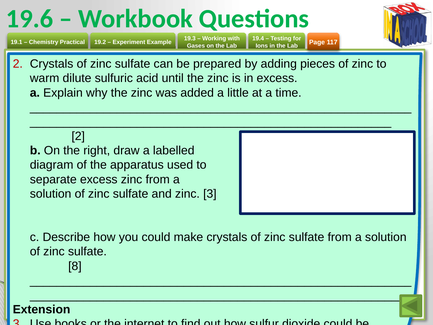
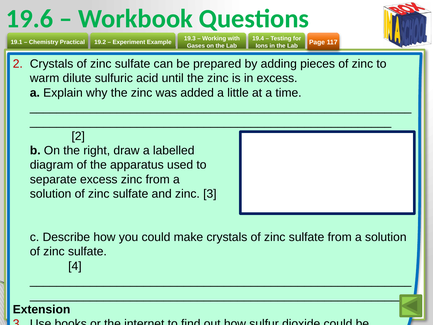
8: 8 -> 4
